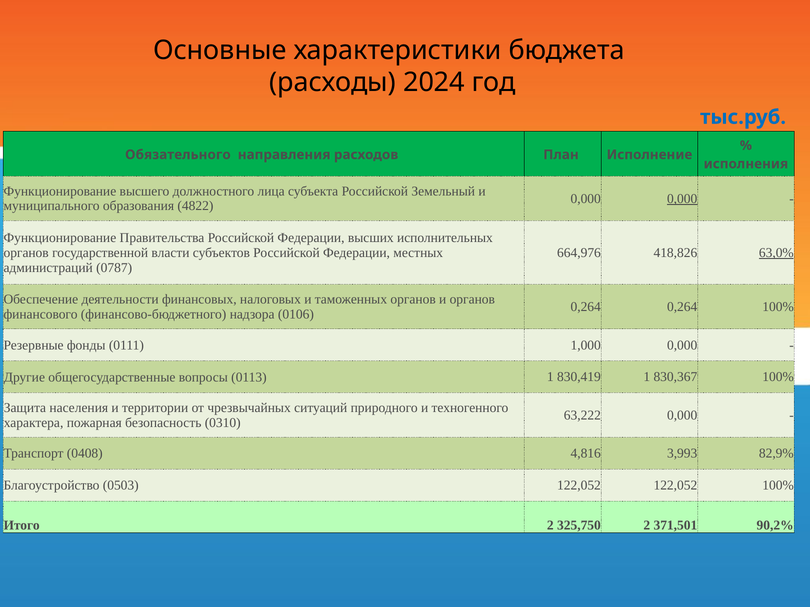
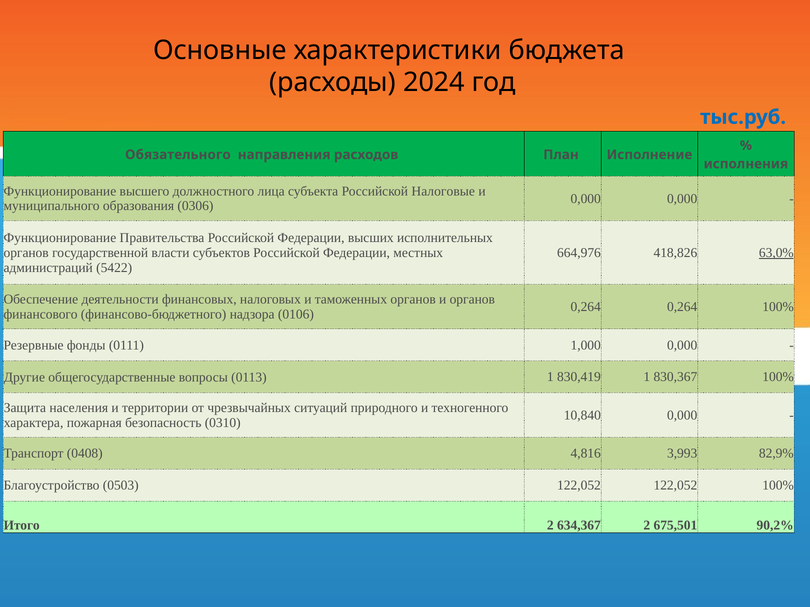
Земельный: Земельный -> Налоговые
0,000 at (682, 199) underline: present -> none
4822: 4822 -> 0306
0787: 0787 -> 5422
63,222: 63,222 -> 10,840
325,750: 325,750 -> 634,367
371,501: 371,501 -> 675,501
